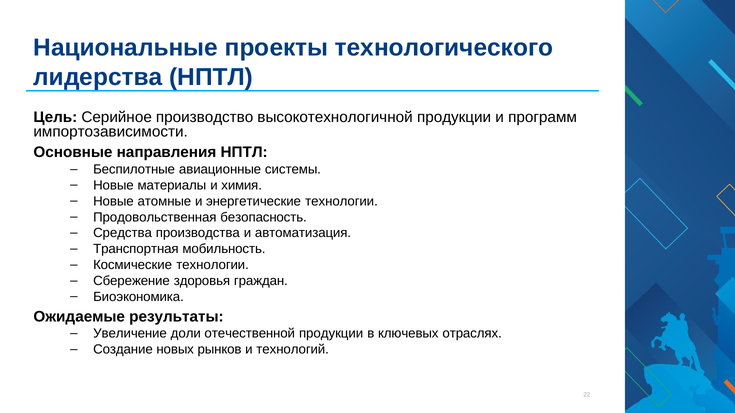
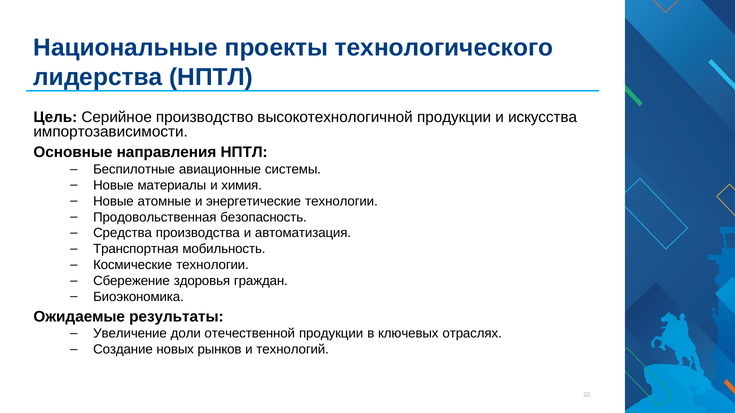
программ: программ -> искусства
